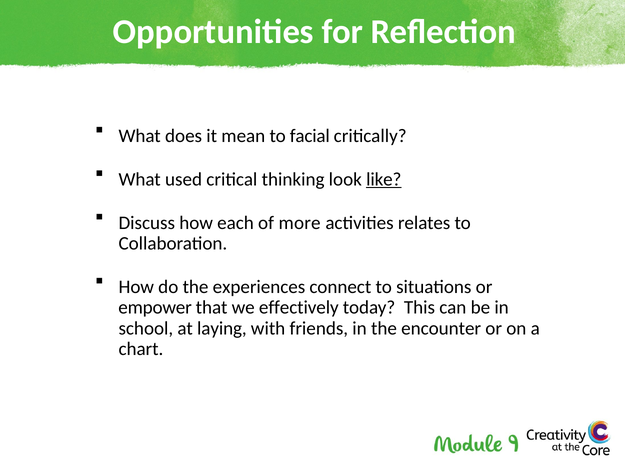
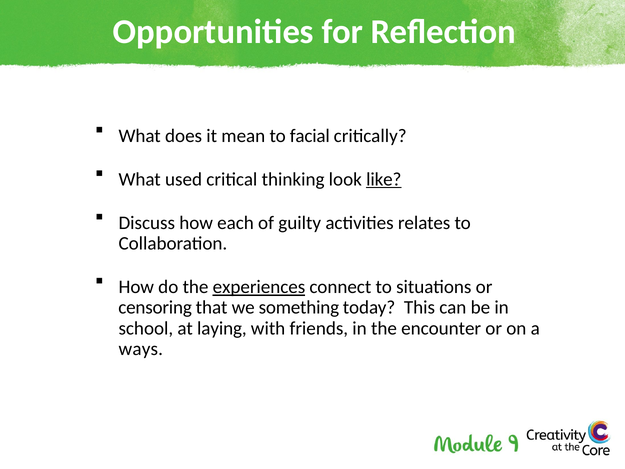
more: more -> guilty
experiences underline: none -> present
empower: empower -> censoring
effectively: effectively -> something
chart: chart -> ways
